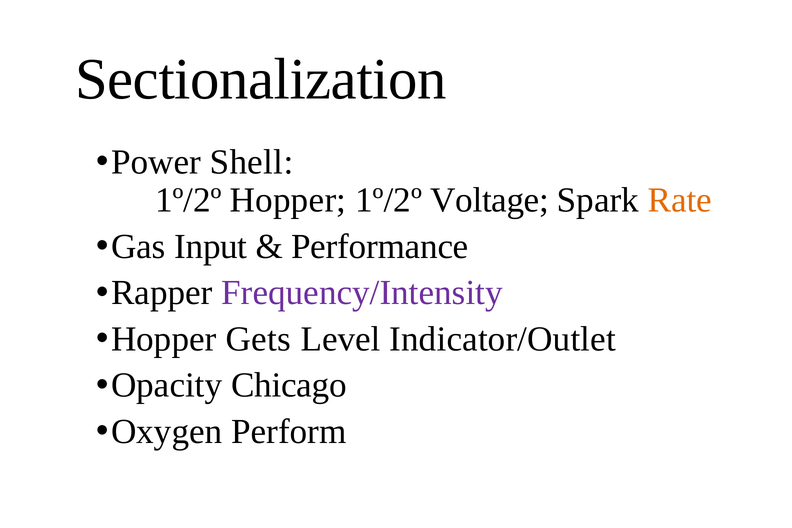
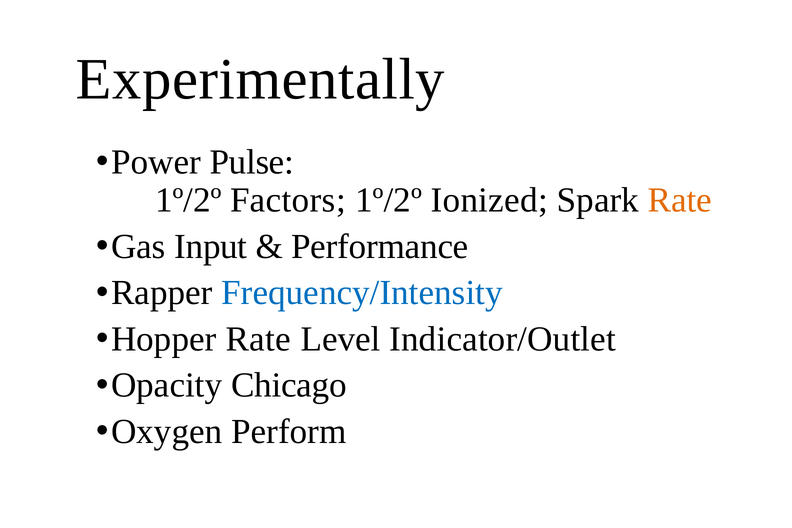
Sectionalization: Sectionalization -> Experimentally
Shell: Shell -> Pulse
1º/2º Hopper: Hopper -> Factors
Voltage: Voltage -> Ionized
Frequency/Intensity colour: purple -> blue
Hopper Gets: Gets -> Rate
